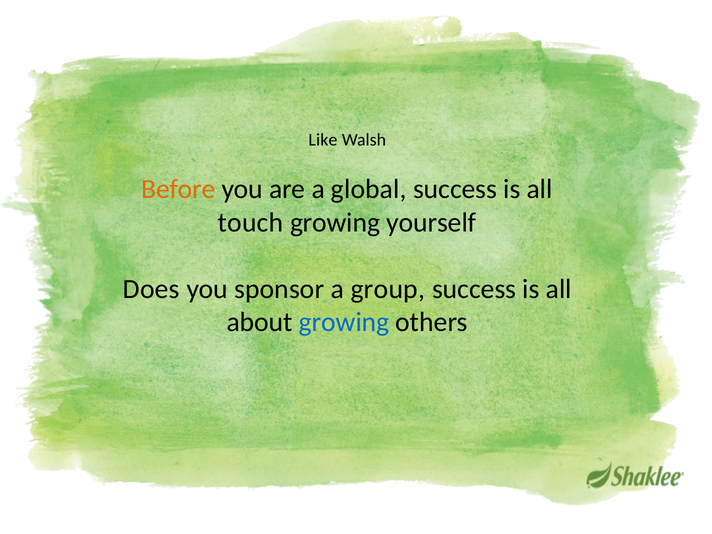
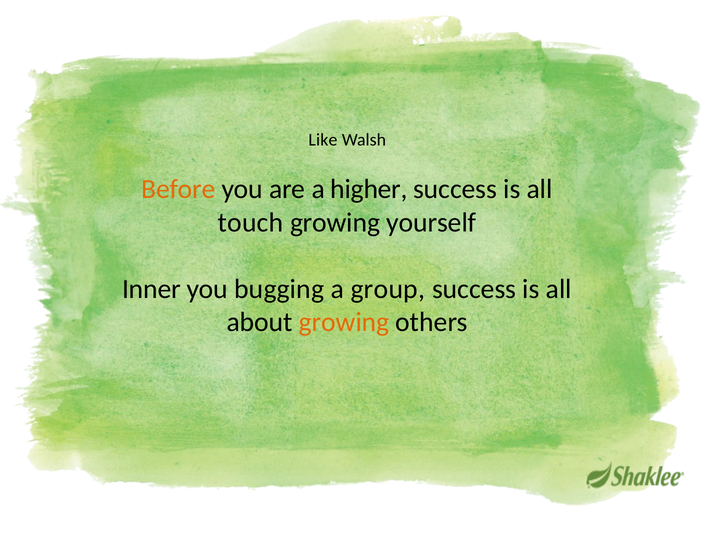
global: global -> higher
Does: Does -> Inner
sponsor: sponsor -> bugging
growing at (344, 322) colour: blue -> orange
